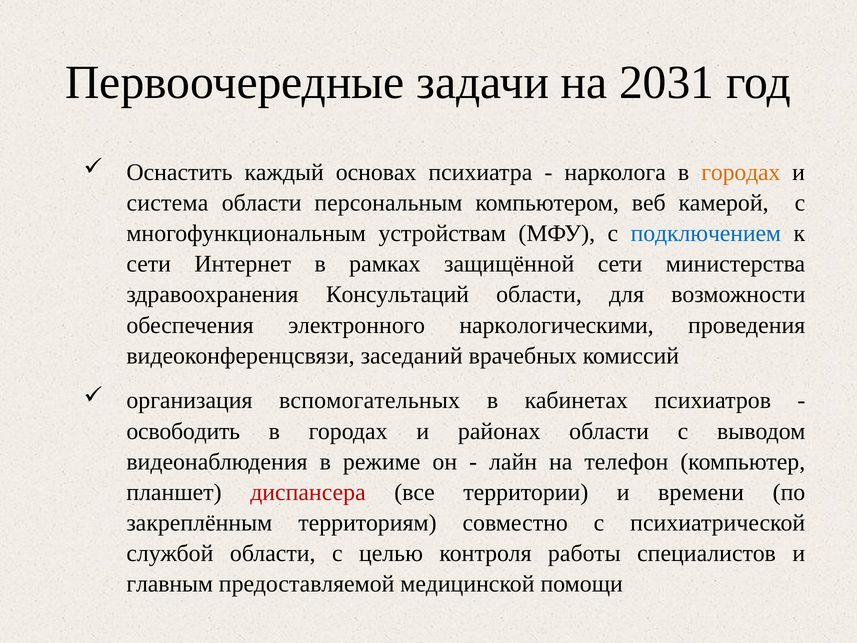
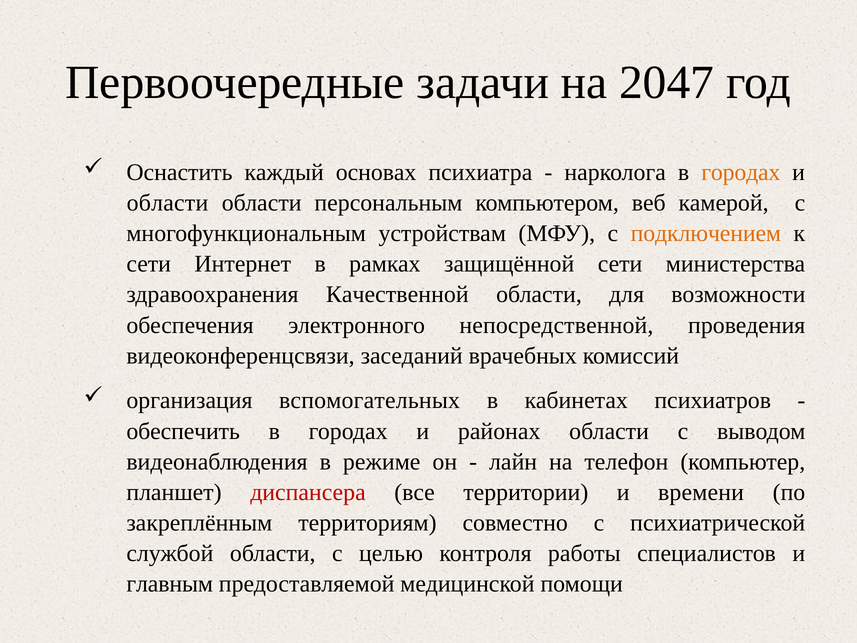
2031: 2031 -> 2047
система at (167, 203): система -> области
подключением colour: blue -> orange
Консультаций: Консультаций -> Качественной
наркологическими: наркологическими -> непосредственной
освободить: освободить -> обеспечить
